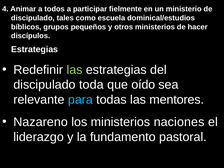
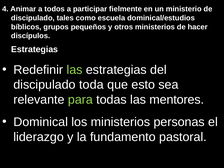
oído: oído -> esto
para colour: light blue -> light green
Nazareno: Nazareno -> Dominical
naciones: naciones -> personas
